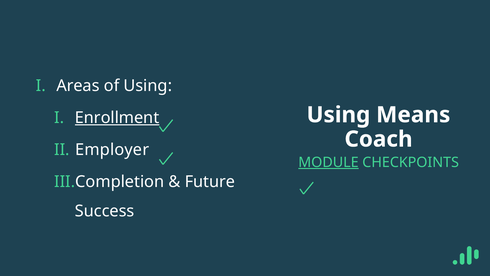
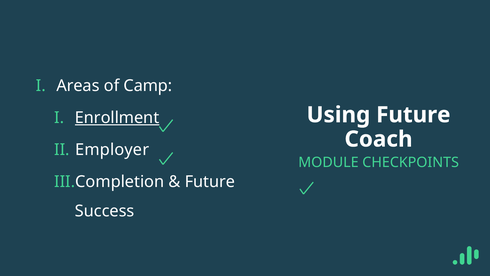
of Using: Using -> Camp
Using Means: Means -> Future
MODULE underline: present -> none
